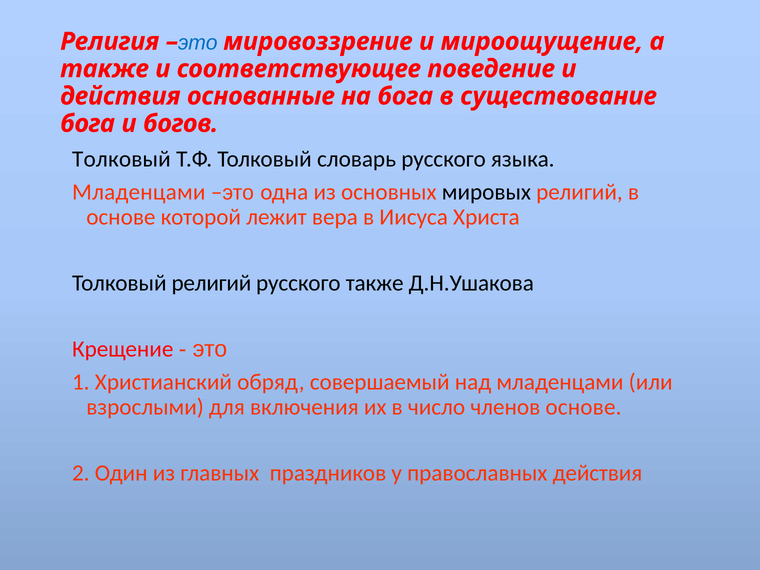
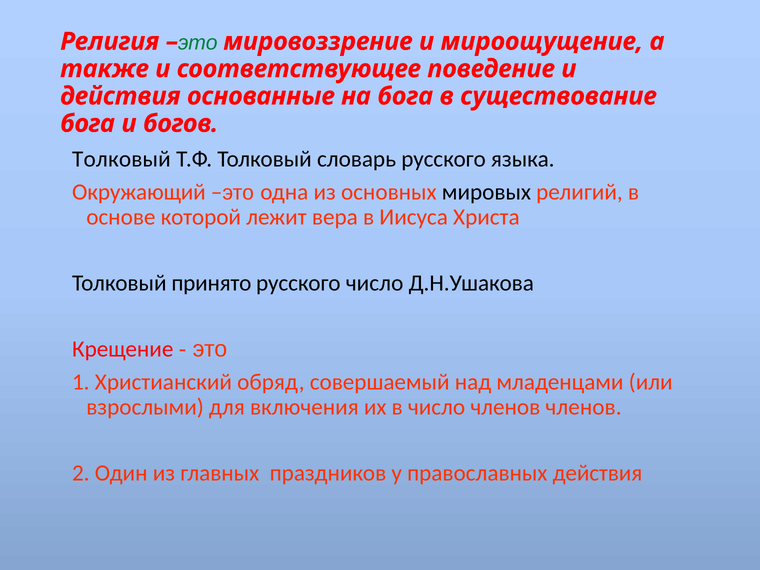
это at (198, 43) colour: blue -> green
Младенцами at (139, 192): Младенцами -> Окружающий
Толковый религий: религий -> принято
русского также: также -> число
членов основе: основе -> членов
